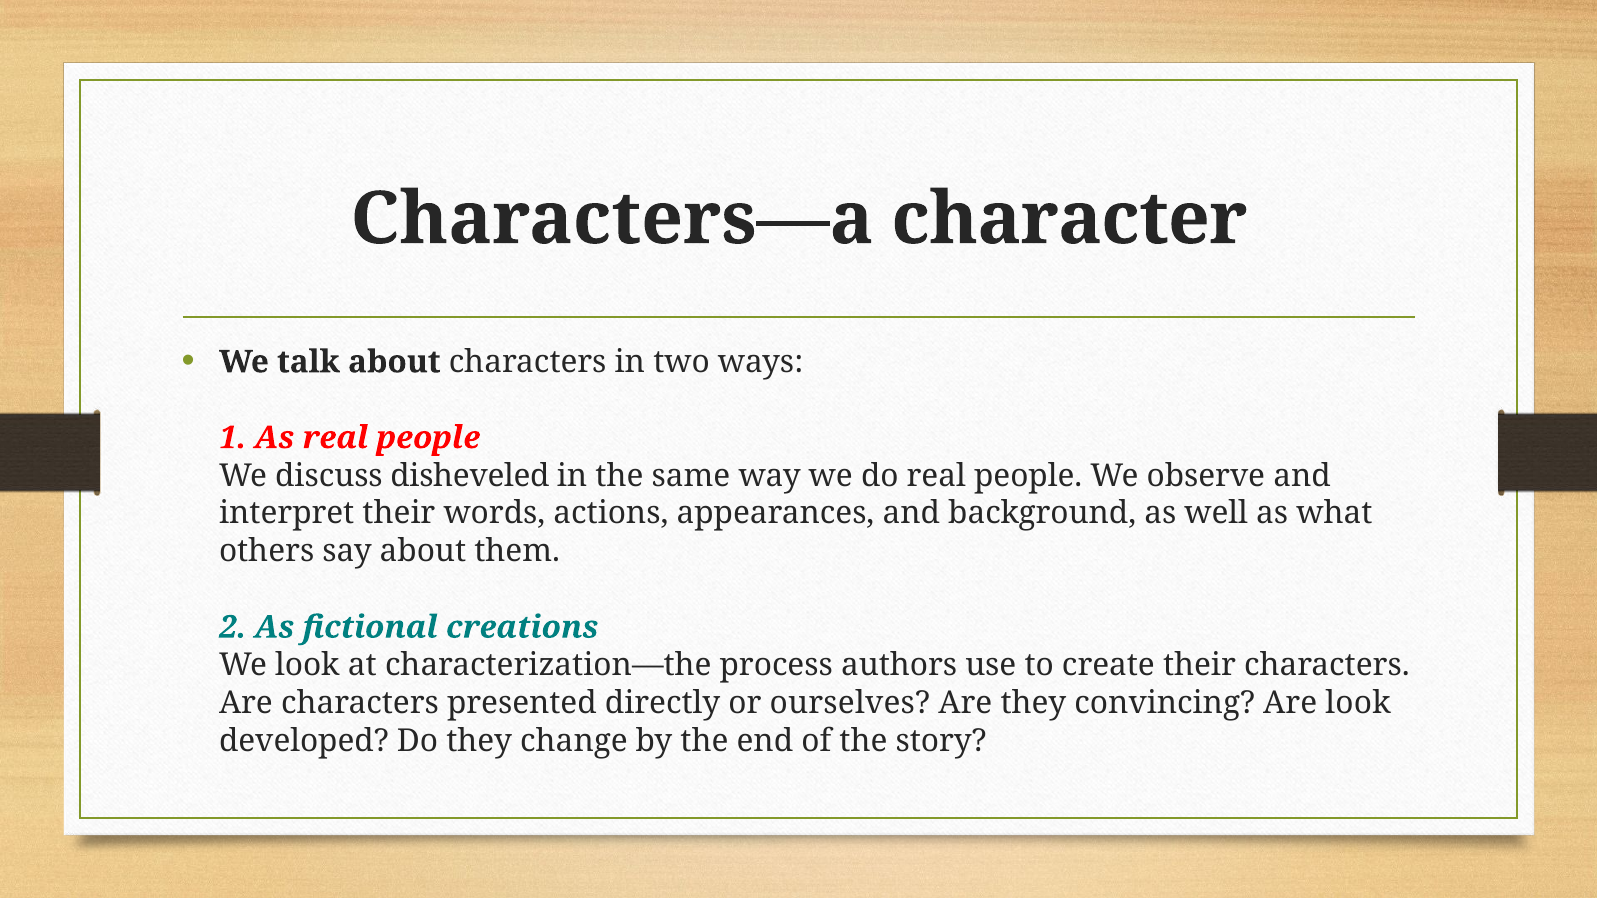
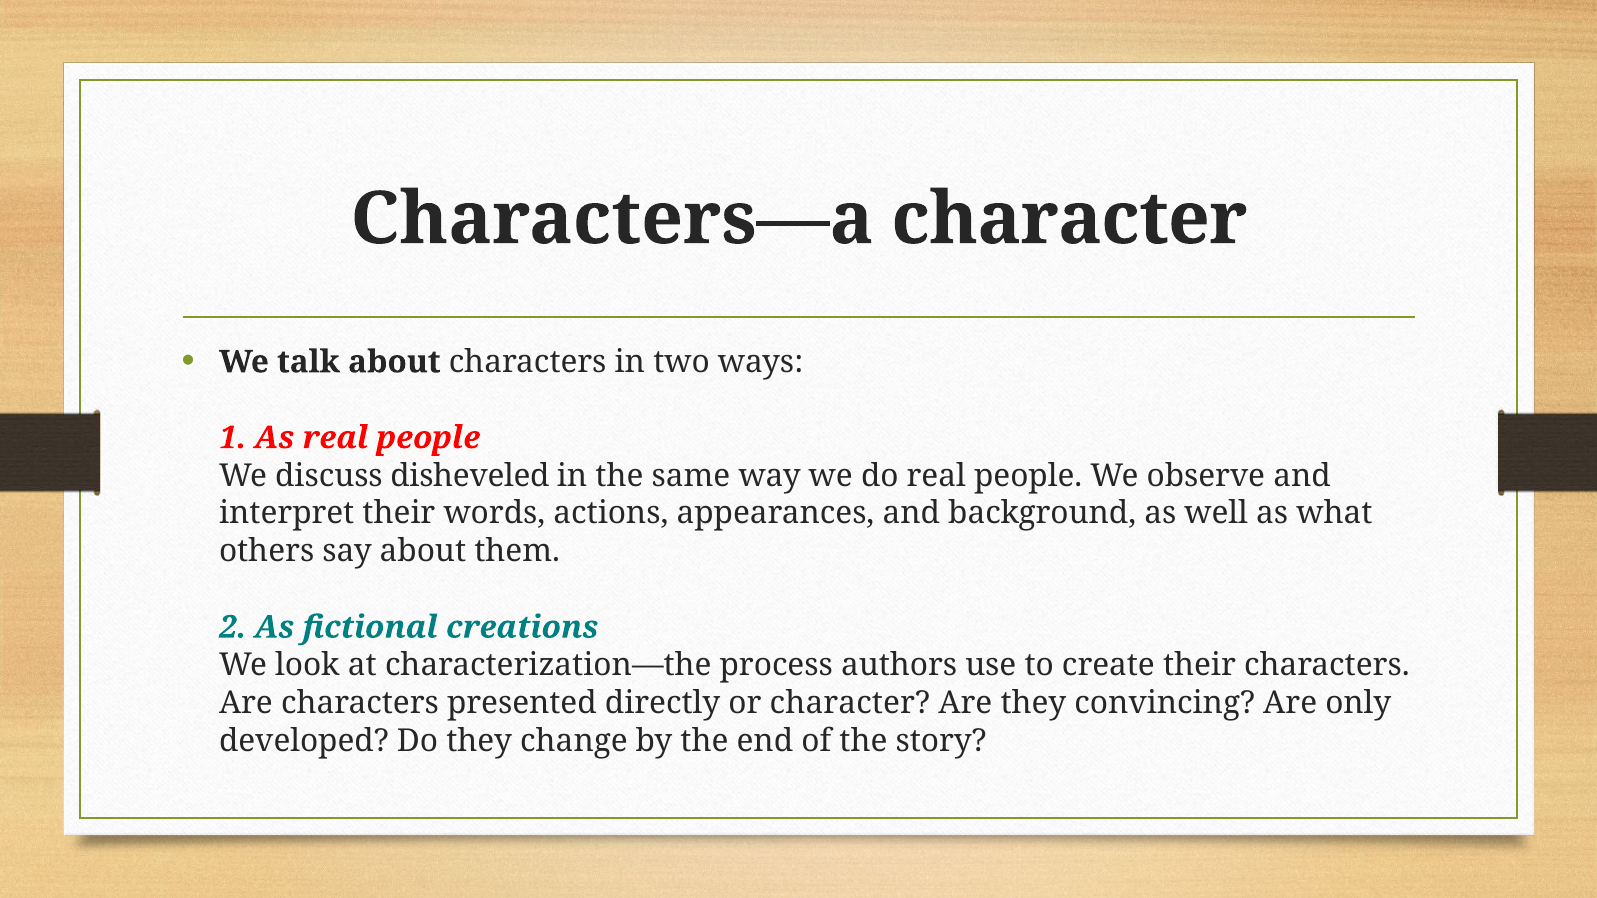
or ourselves: ourselves -> character
Are look: look -> only
